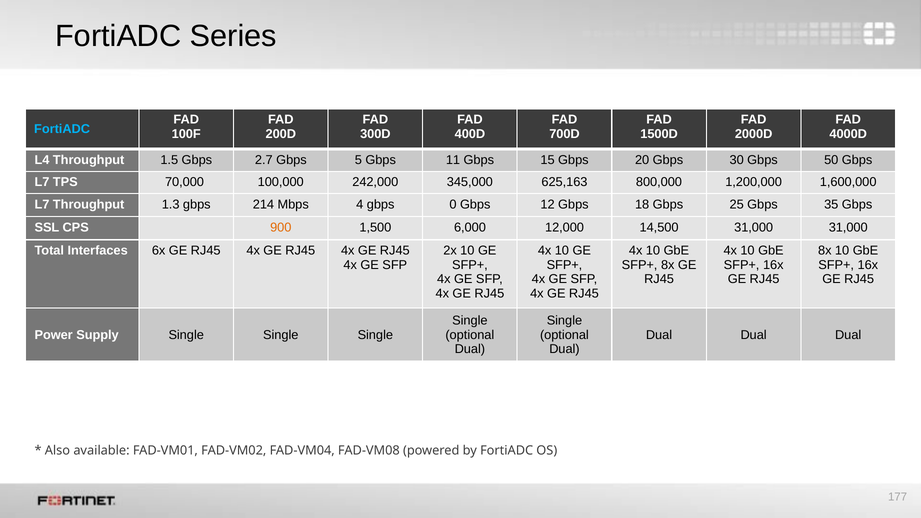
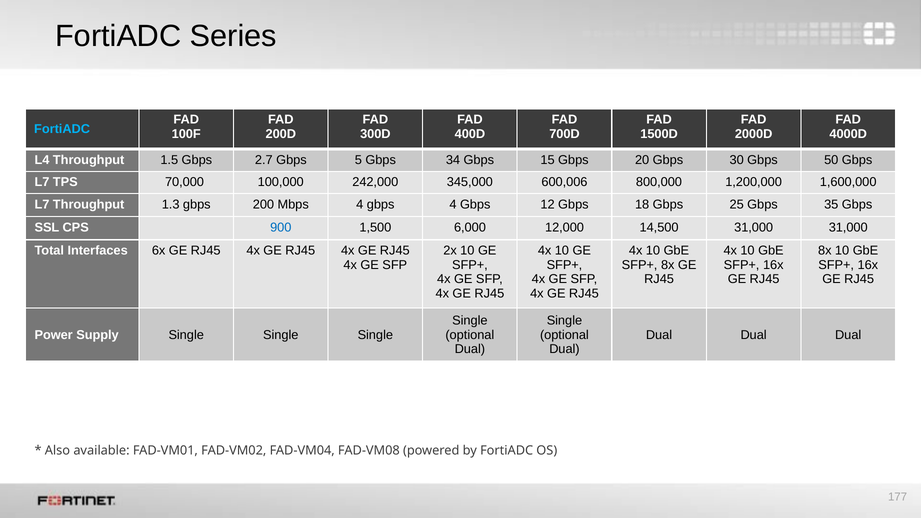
11: 11 -> 34
625,163: 625,163 -> 600,006
214: 214 -> 200
gbps 0: 0 -> 4
900 colour: orange -> blue
